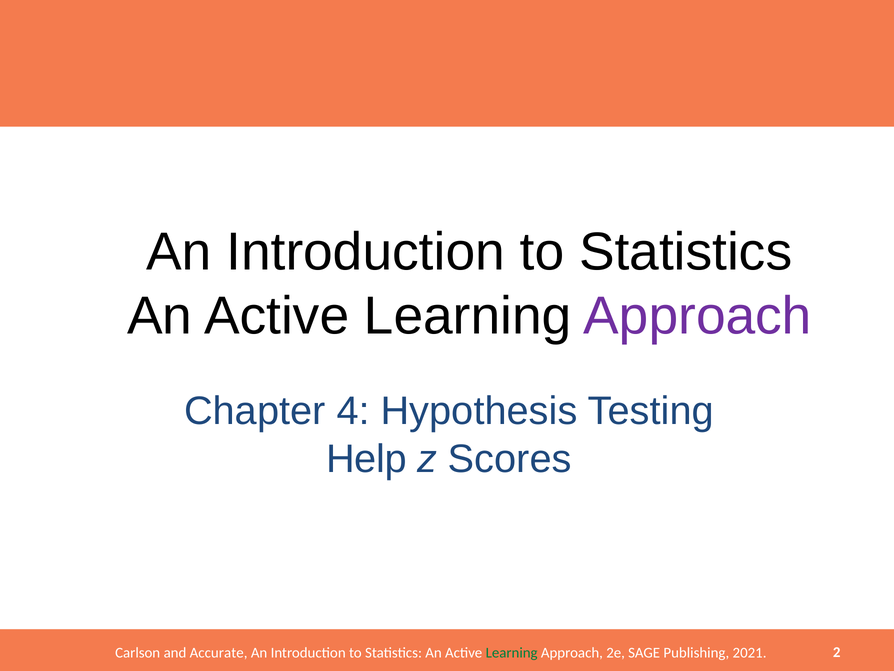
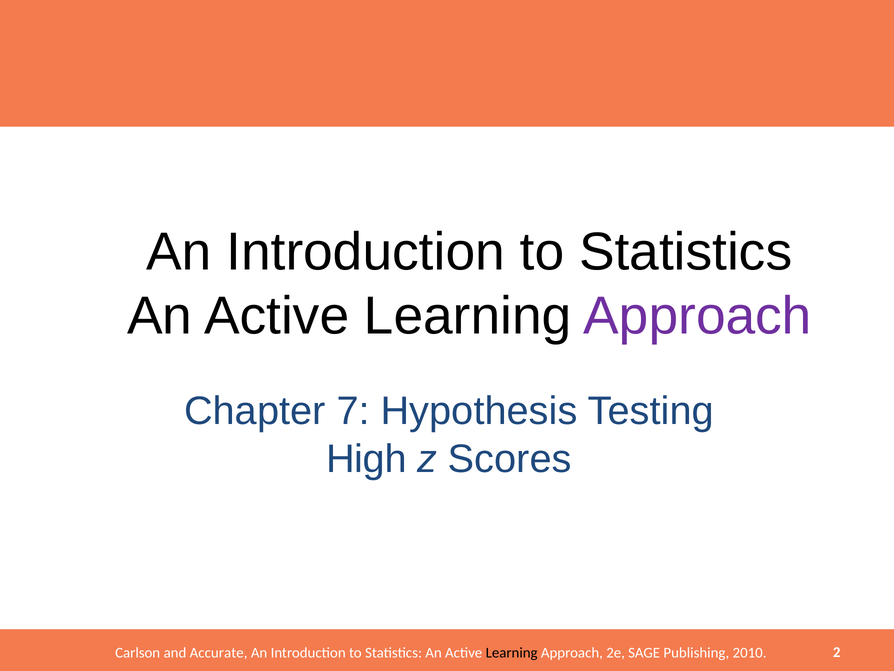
4: 4 -> 7
Help: Help -> High
Learning at (512, 652) colour: green -> black
2021: 2021 -> 2010
